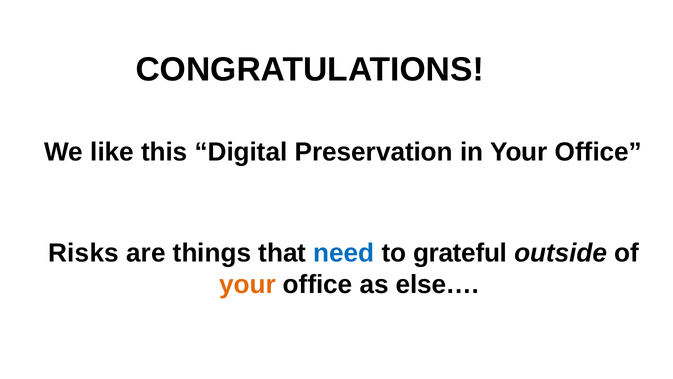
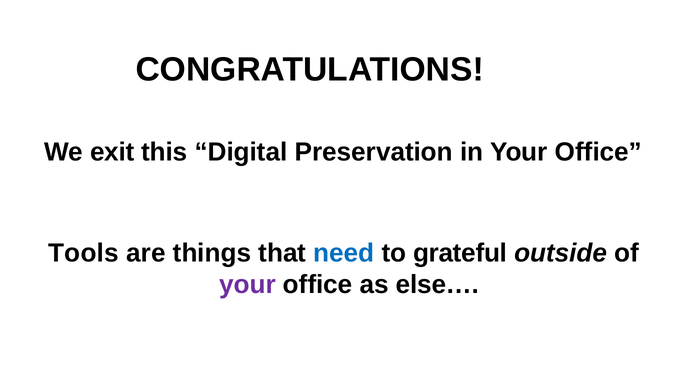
like: like -> exit
Risks: Risks -> Tools
your at (247, 284) colour: orange -> purple
